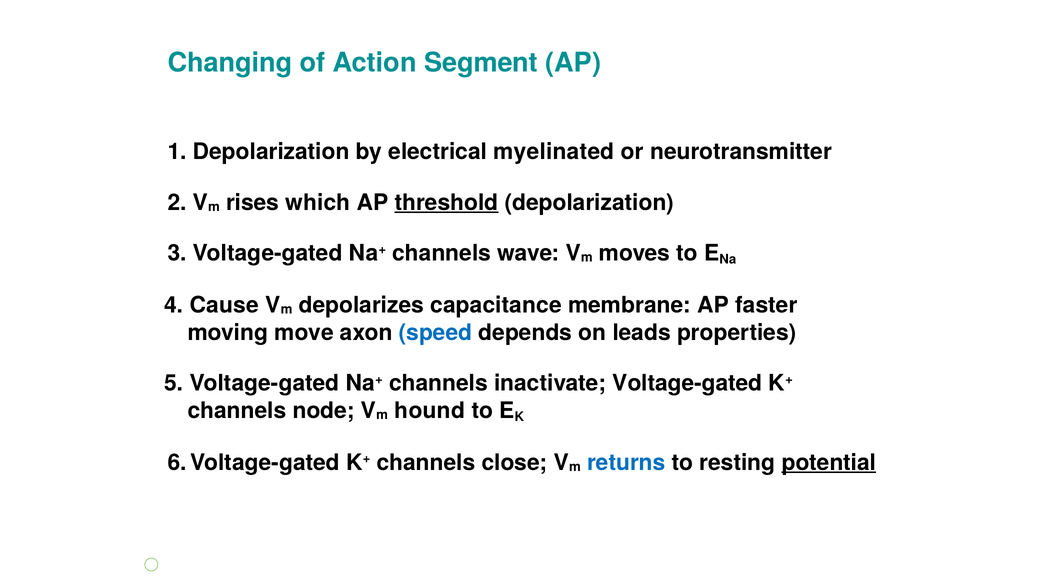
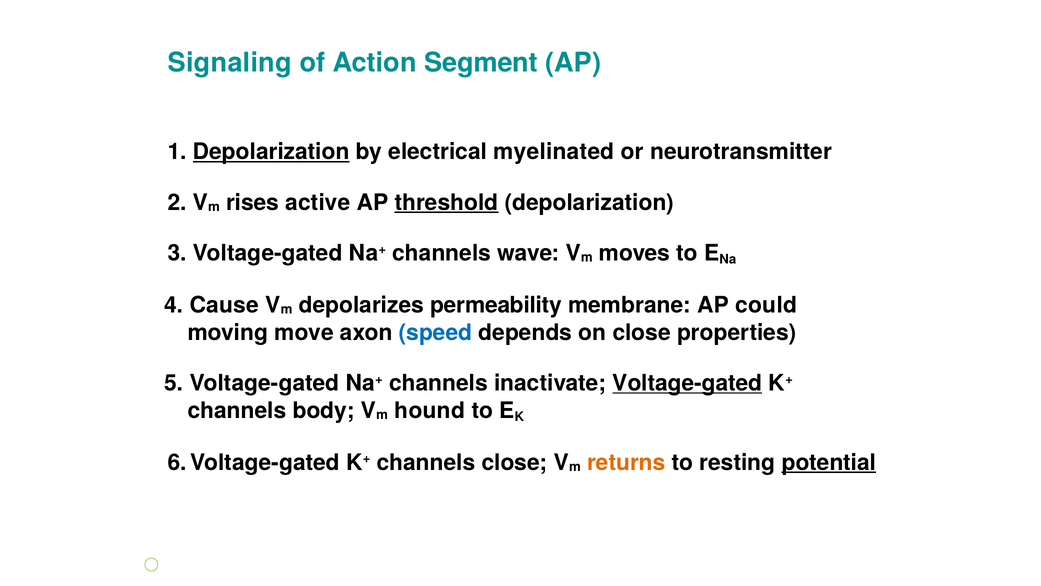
Changing: Changing -> Signaling
Depolarization at (271, 152) underline: none -> present
which: which -> active
capacitance: capacitance -> permeability
faster: faster -> could
on leads: leads -> close
Voltage-gated at (687, 383) underline: none -> present
node: node -> body
returns colour: blue -> orange
